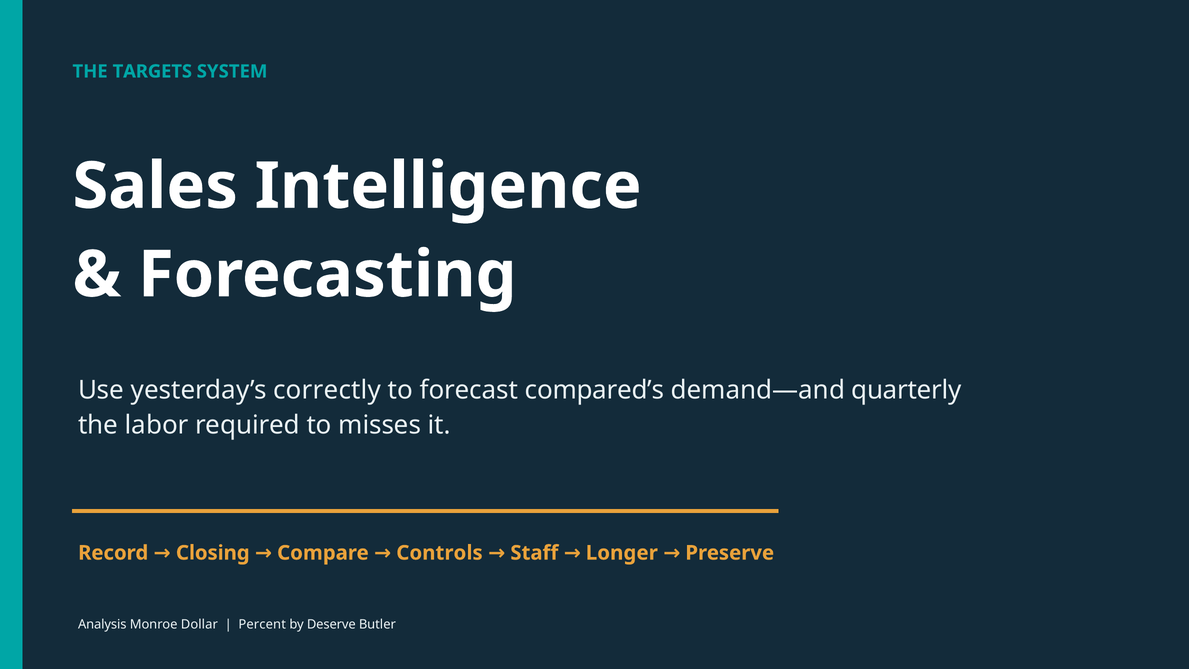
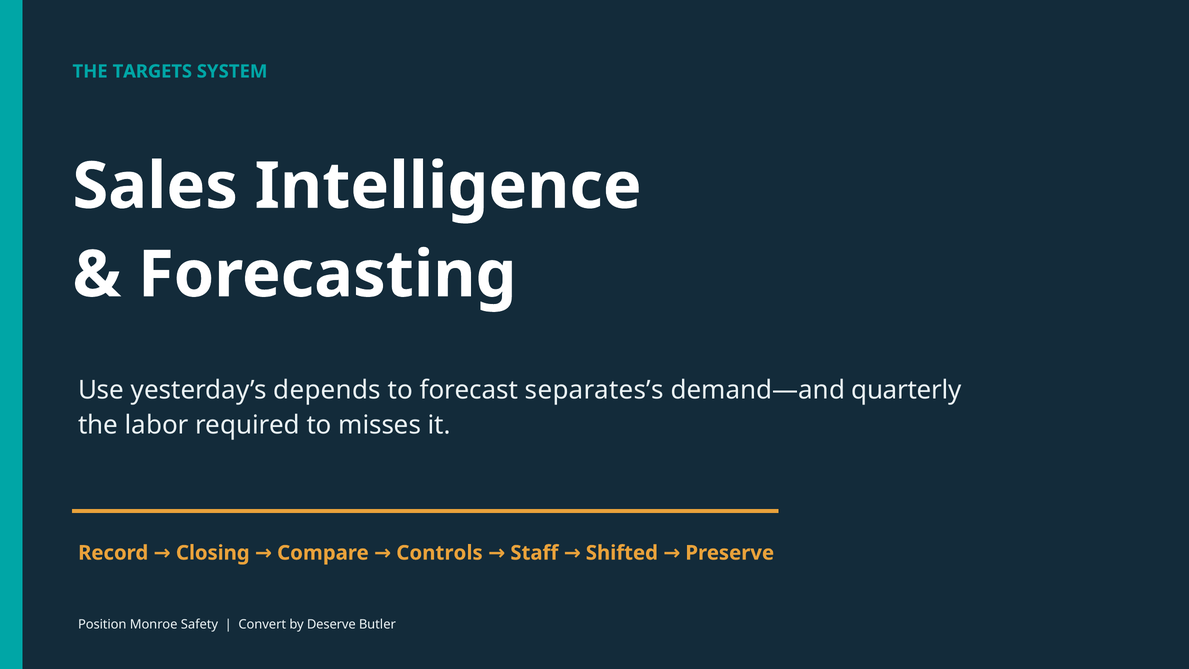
correctly: correctly -> depends
compared’s: compared’s -> separates’s
Longer: Longer -> Shifted
Analysis: Analysis -> Position
Dollar: Dollar -> Safety
Percent: Percent -> Convert
